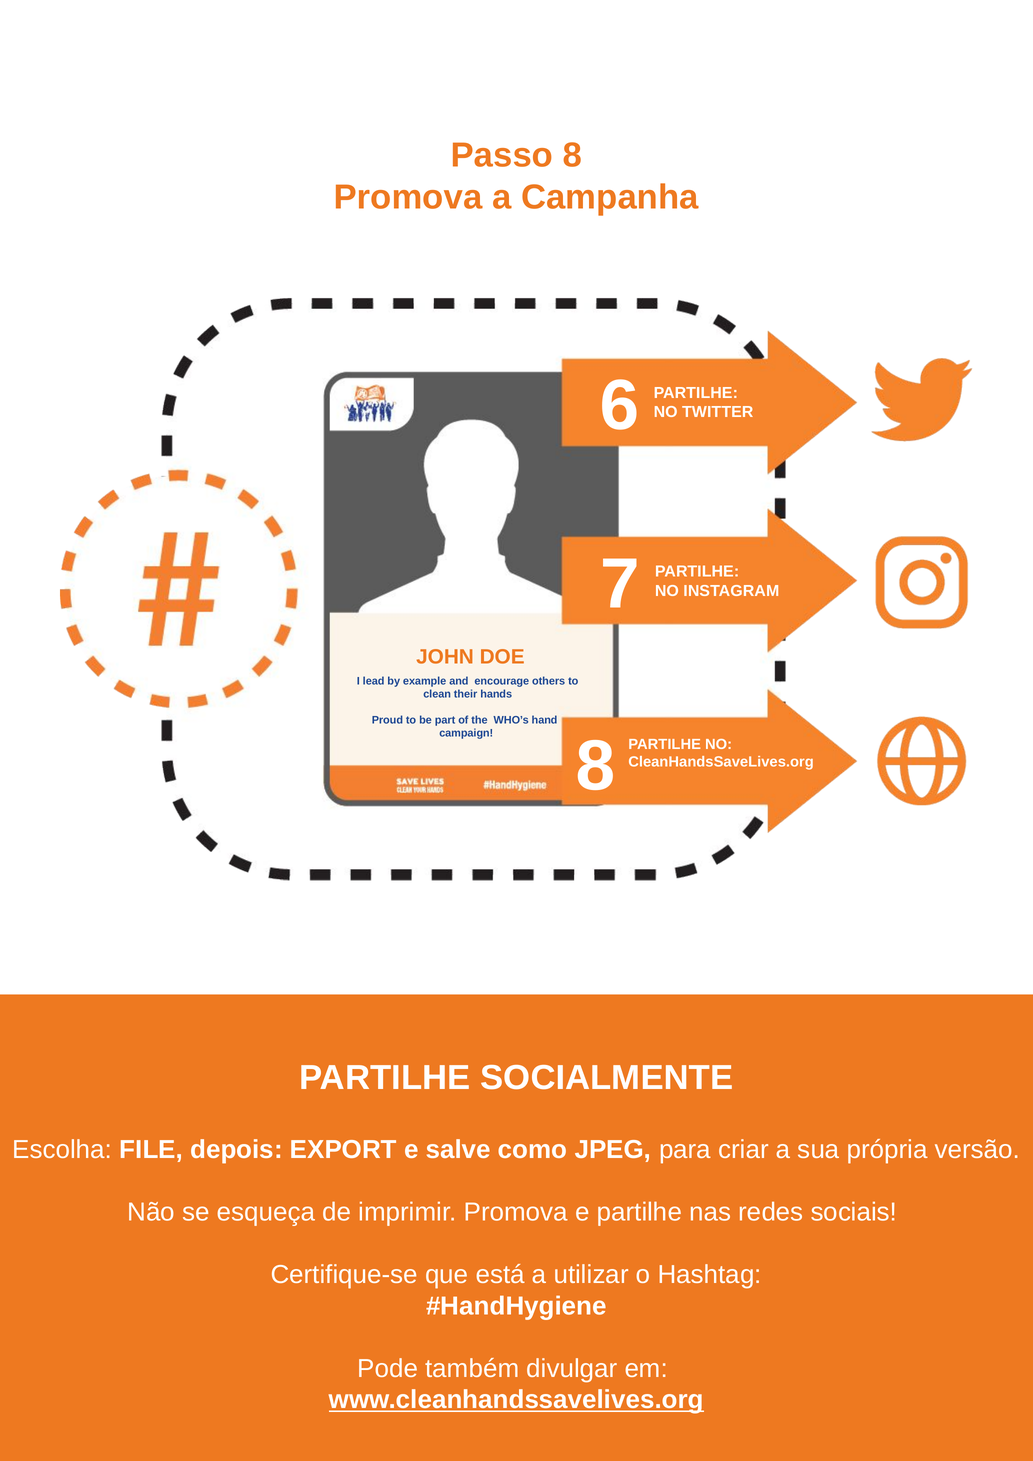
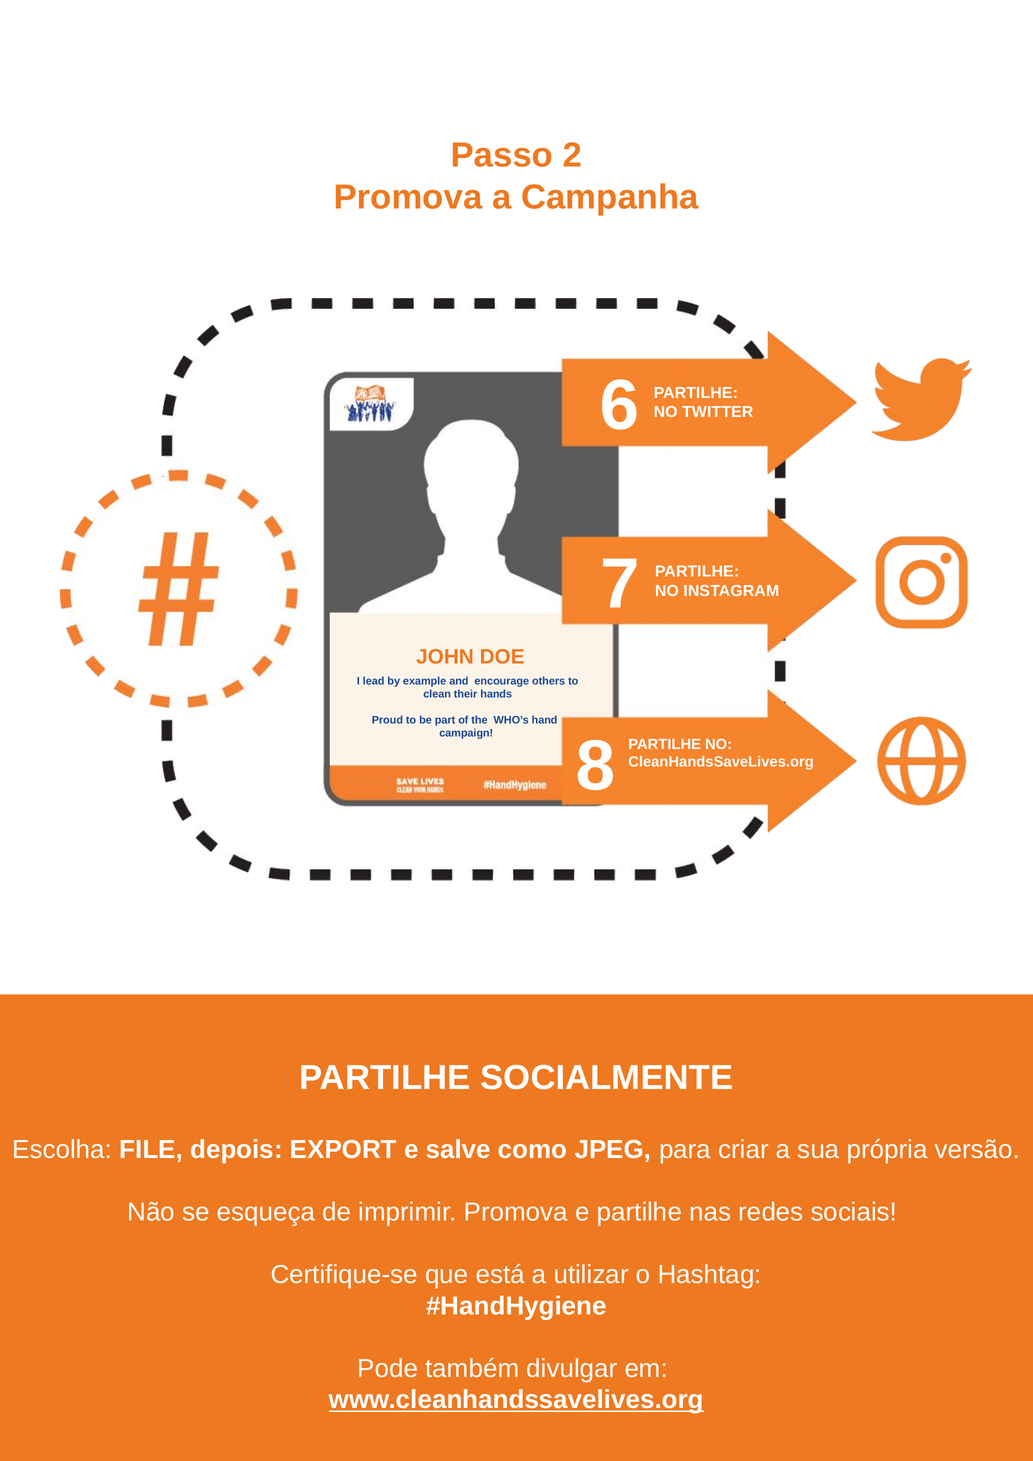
Passo 8: 8 -> 2
